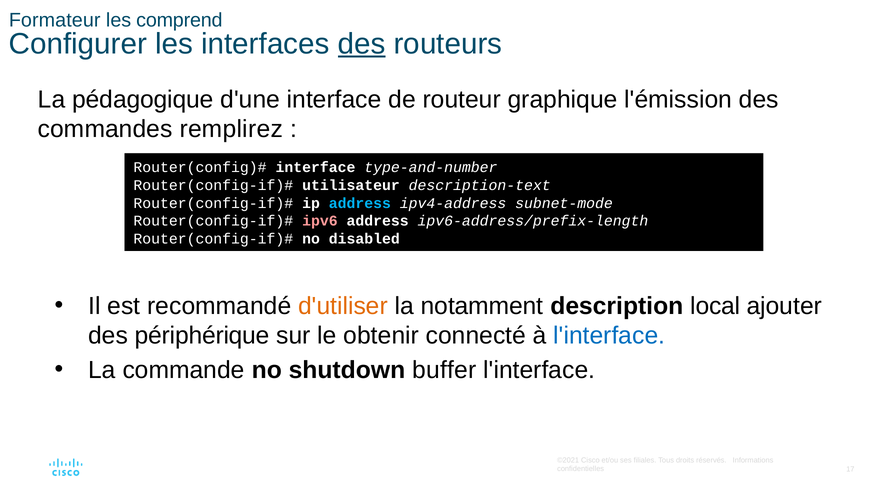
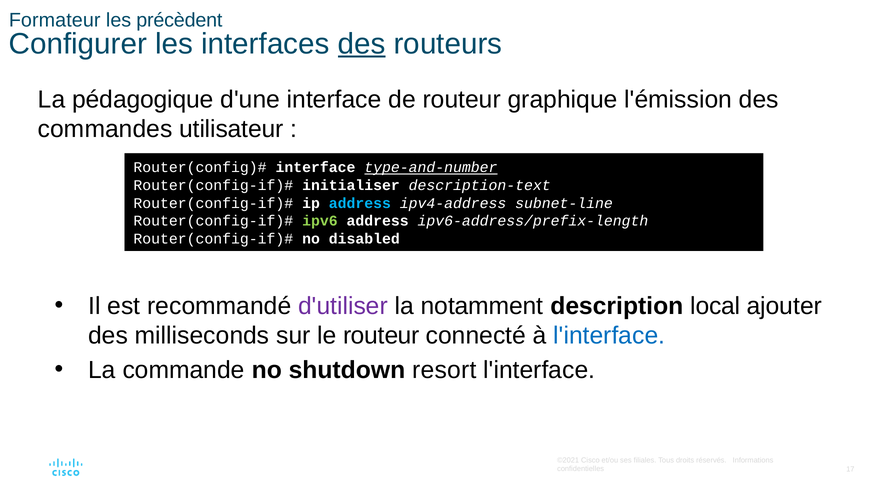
comprend: comprend -> précèdent
remplirez: remplirez -> utilisateur
type-and-number underline: none -> present
utilisateur: utilisateur -> initialiser
subnet-mode: subnet-mode -> subnet-line
ipv6 colour: pink -> light green
d'utiliser colour: orange -> purple
périphérique: périphérique -> milliseconds
le obtenir: obtenir -> routeur
buffer: buffer -> resort
